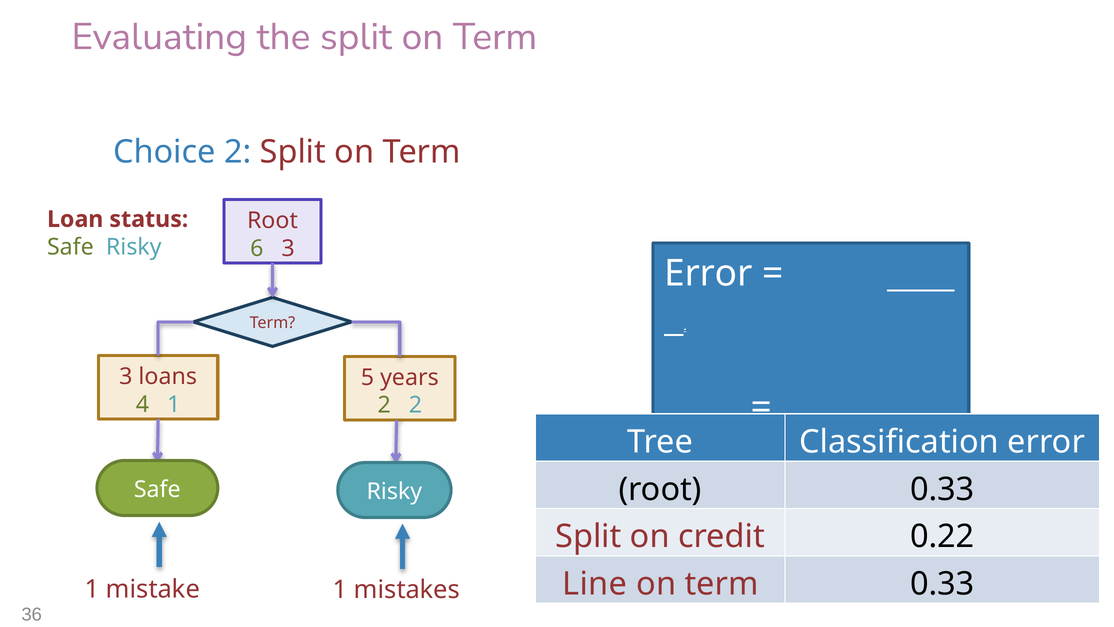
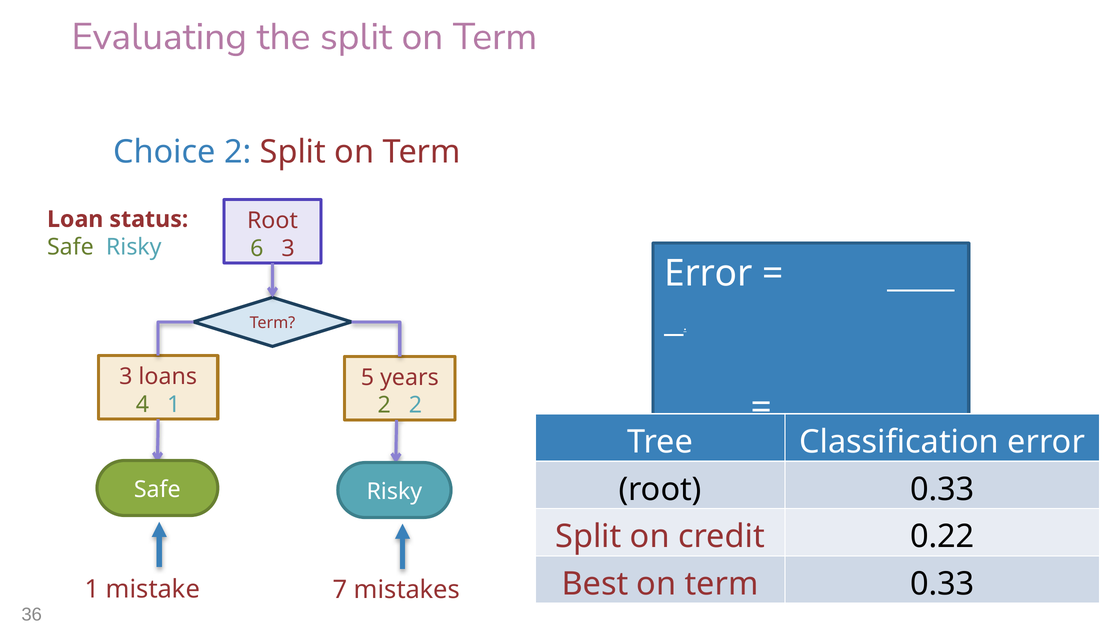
Line: Line -> Best
mistake 1: 1 -> 7
